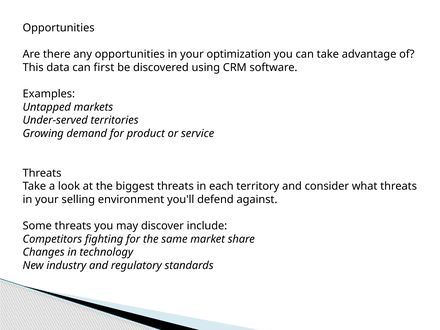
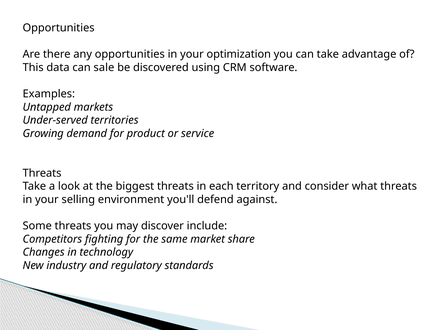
first: first -> sale
